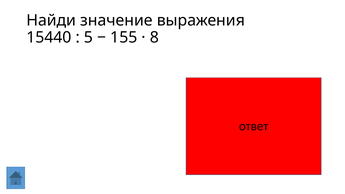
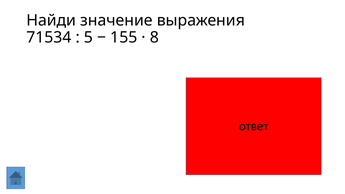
15440: 15440 -> 71534
